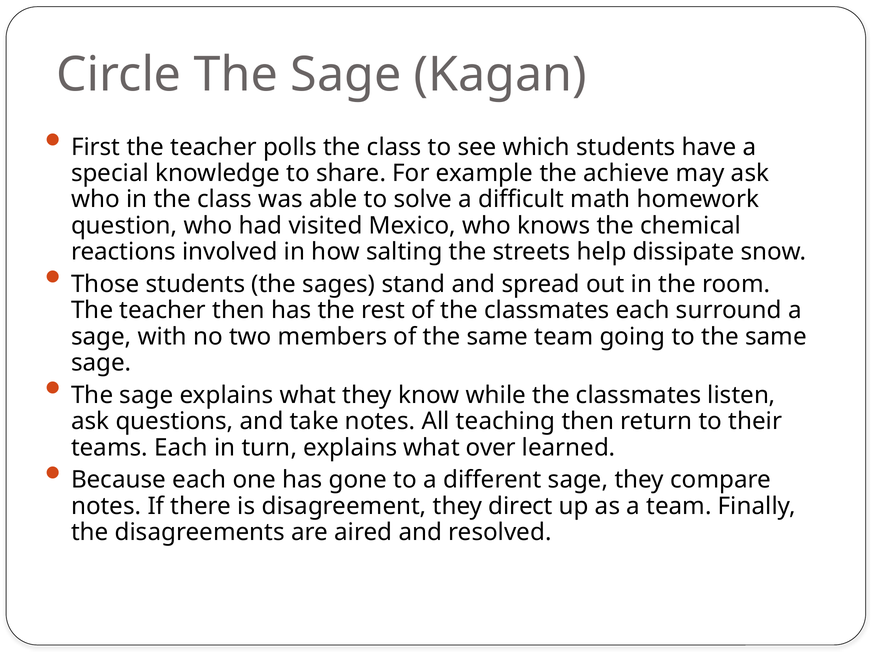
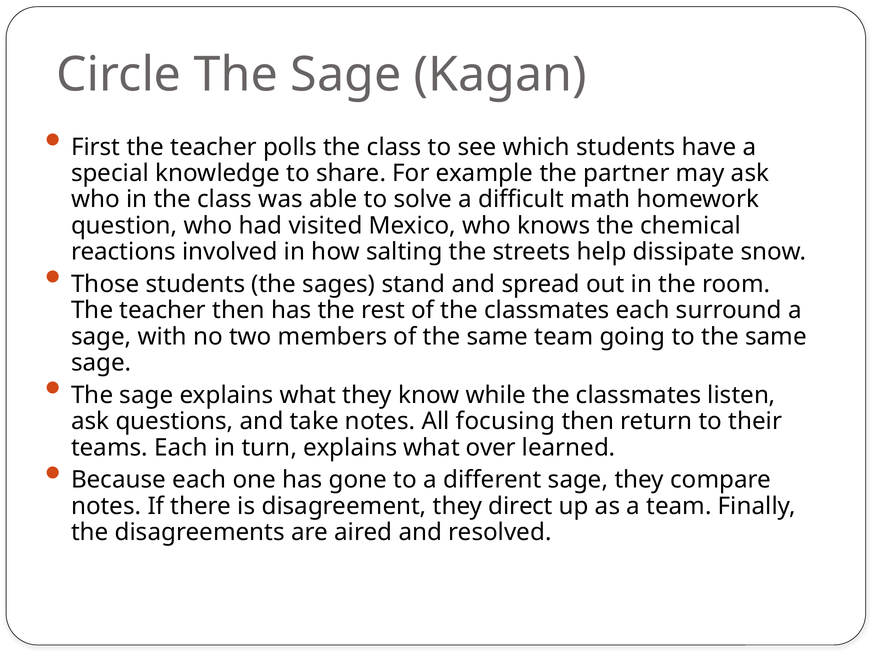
achieve: achieve -> partner
teaching: teaching -> focusing
